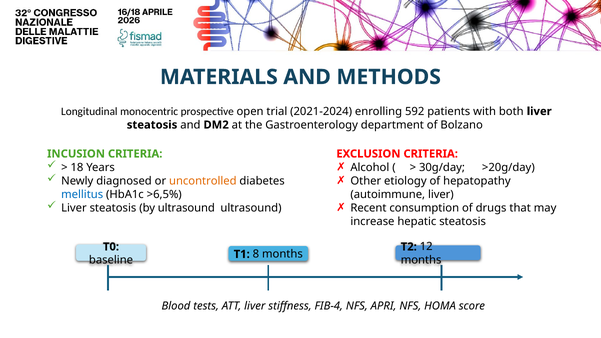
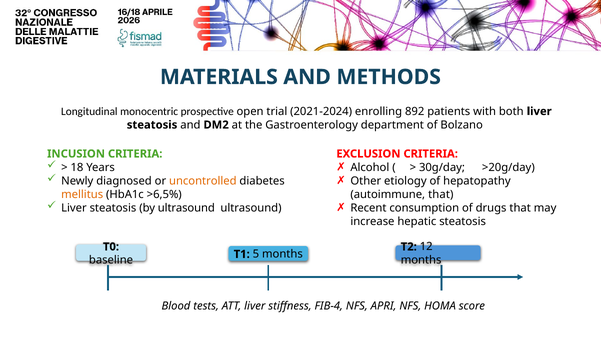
592: 592 -> 892
mellitus colour: blue -> orange
autoimmune liver: liver -> that
8: 8 -> 5
